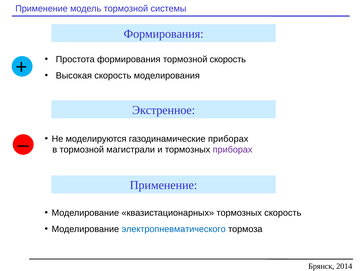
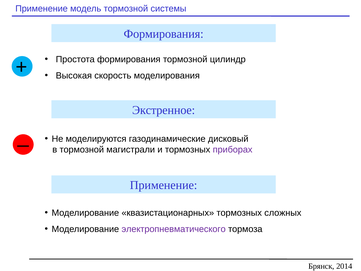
тормозной скорость: скорость -> цилиндр
газодинамические приборах: приборах -> дисковый
тормозных скорость: скорость -> сложных
электропневматического colour: blue -> purple
